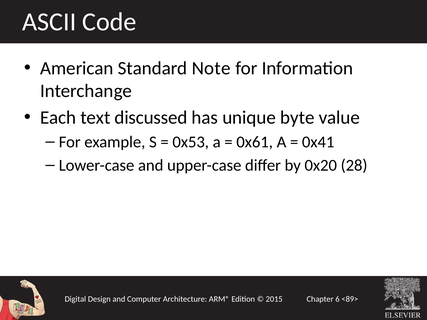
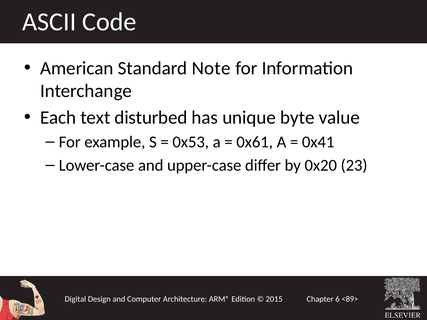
discussed: discussed -> disturbed
28: 28 -> 23
